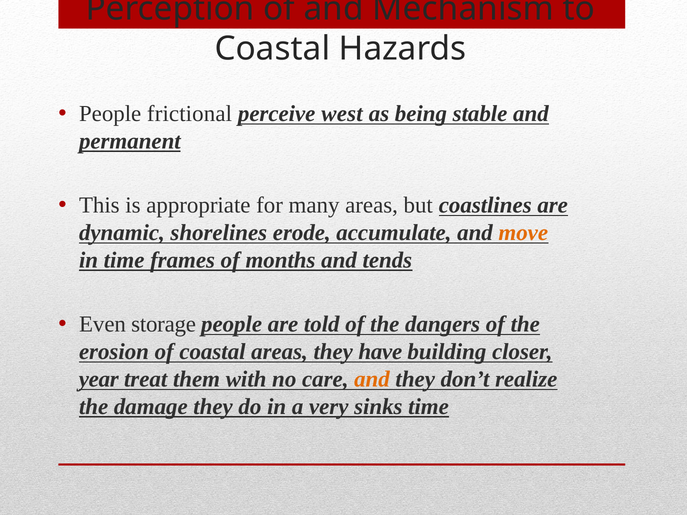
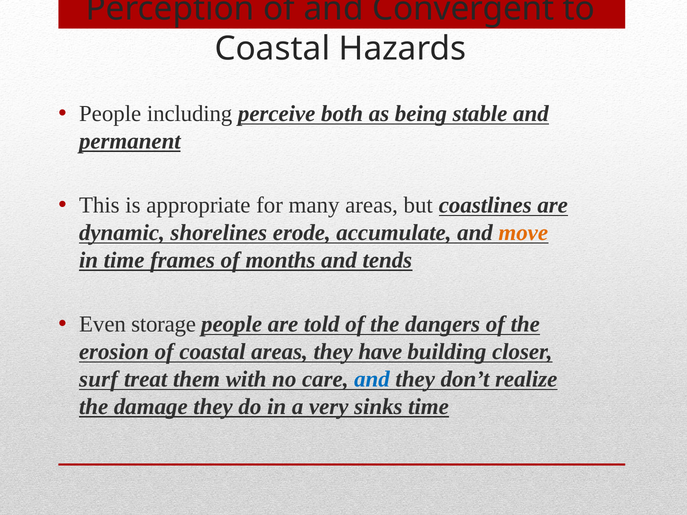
Mechanism: Mechanism -> Convergent
frictional: frictional -> including
west: west -> both
year: year -> surf
and at (372, 379) colour: orange -> blue
